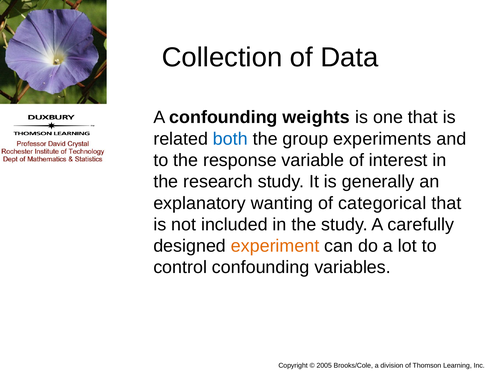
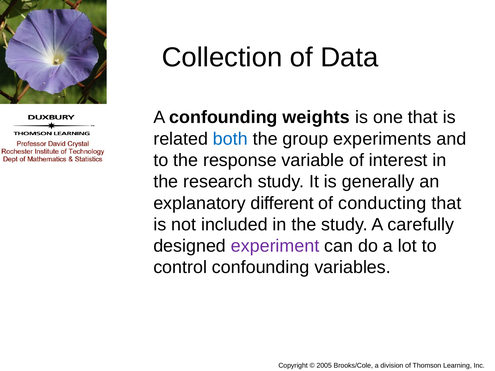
wanting: wanting -> different
categorical: categorical -> conducting
experiment colour: orange -> purple
